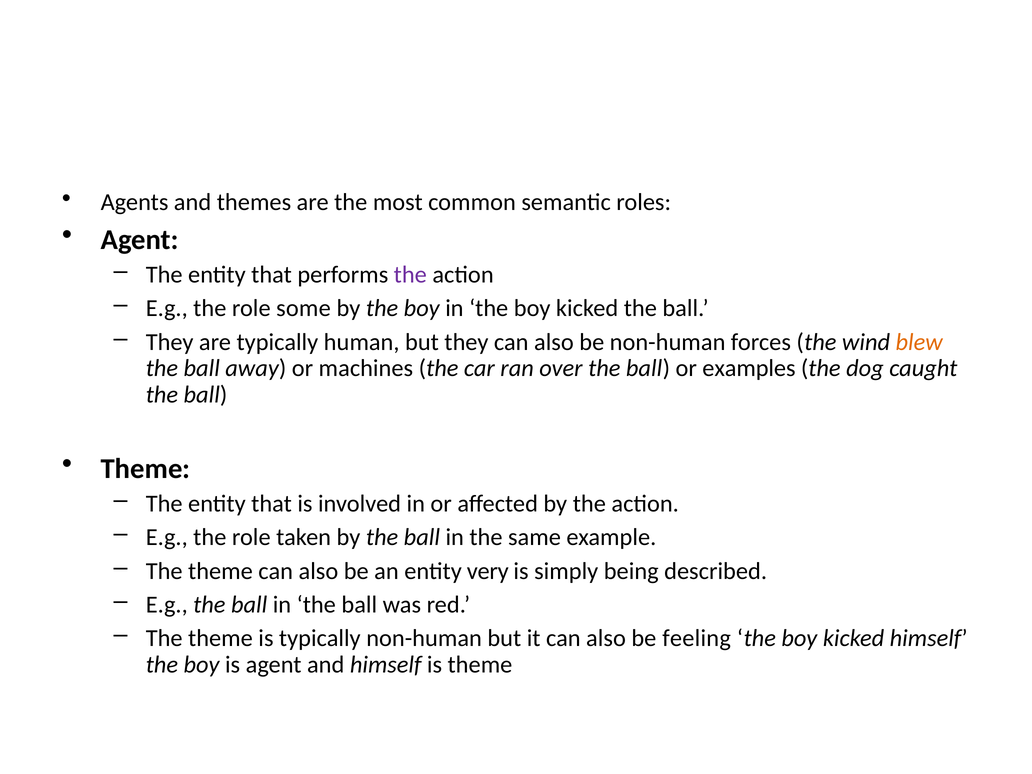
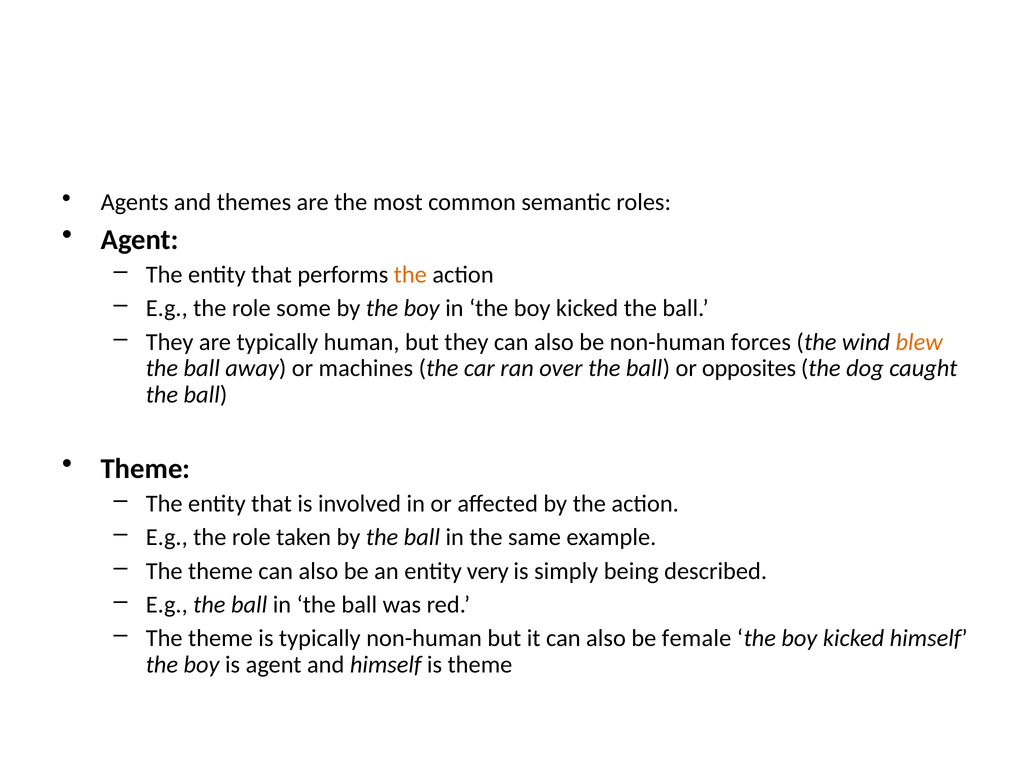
the at (410, 275) colour: purple -> orange
examples: examples -> opposites
feeling: feeling -> female
